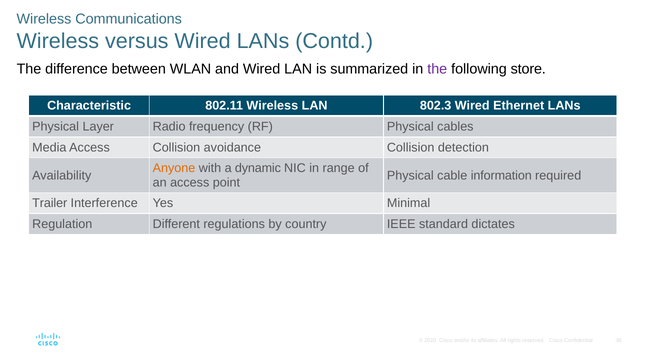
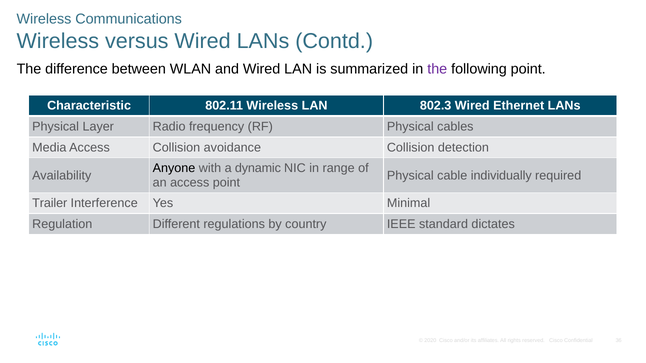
following store: store -> point
Anyone colour: orange -> black
information: information -> individually
